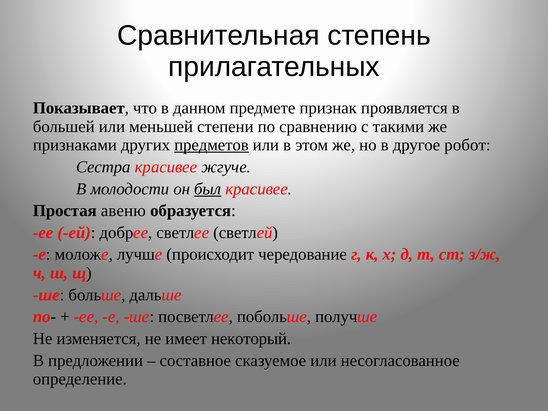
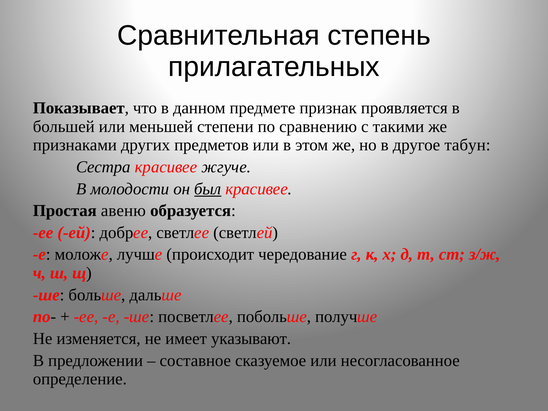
предметов underline: present -> none
робот: робот -> табун
некоторый: некоторый -> указывают
